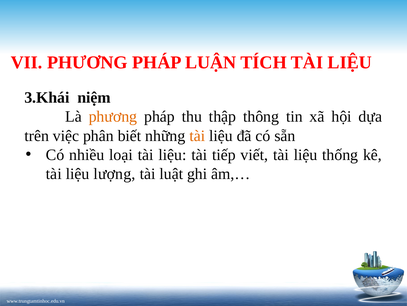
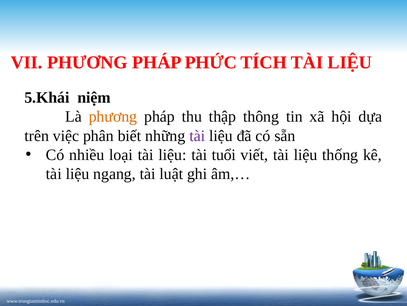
LUẬN: LUẬN -> PHỨC
3.Khái: 3.Khái -> 5.Khái
tài at (197, 135) colour: orange -> purple
tiếp: tiếp -> tuổi
lượng: lượng -> ngang
